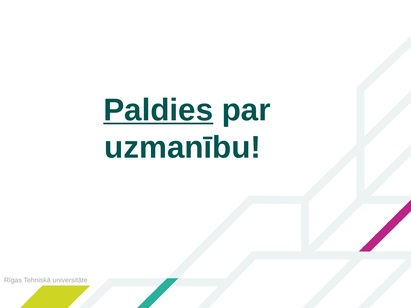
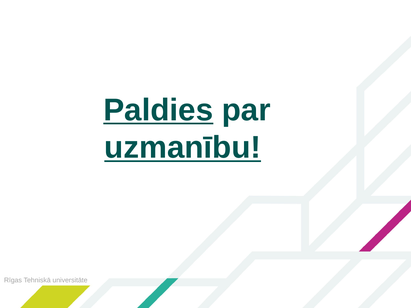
uzmanību underline: none -> present
